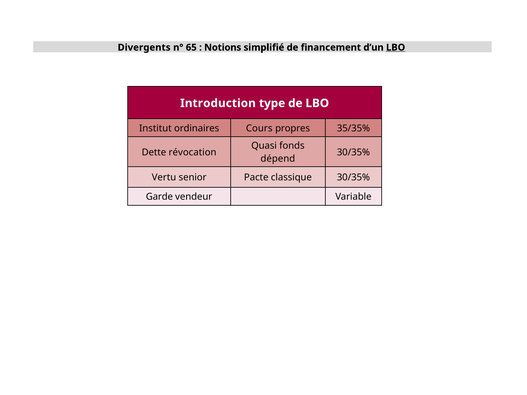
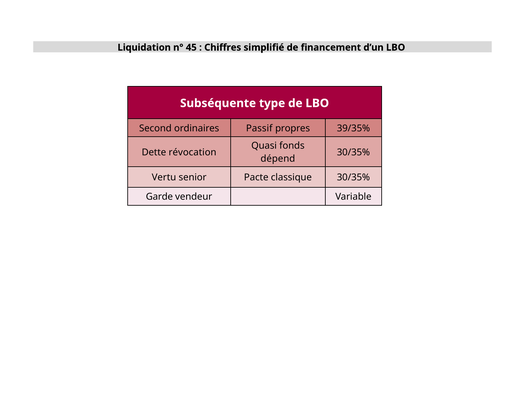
Divergents: Divergents -> Liquidation
65: 65 -> 45
Notions: Notions -> Chiffres
LBO at (396, 47) underline: present -> none
Introduction: Introduction -> Subséquente
Institut: Institut -> Second
Cours: Cours -> Passif
35/35%: 35/35% -> 39/35%
